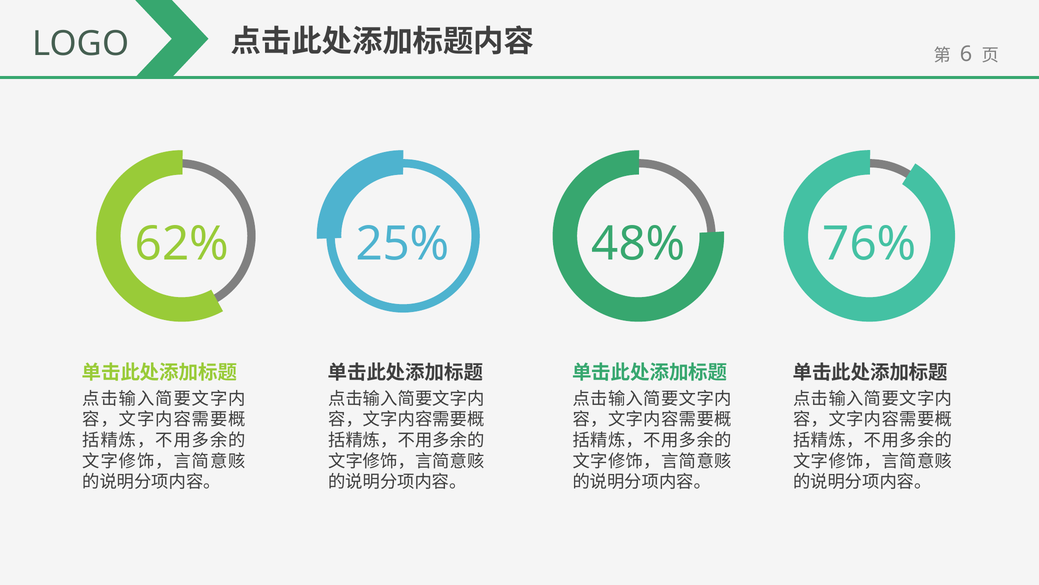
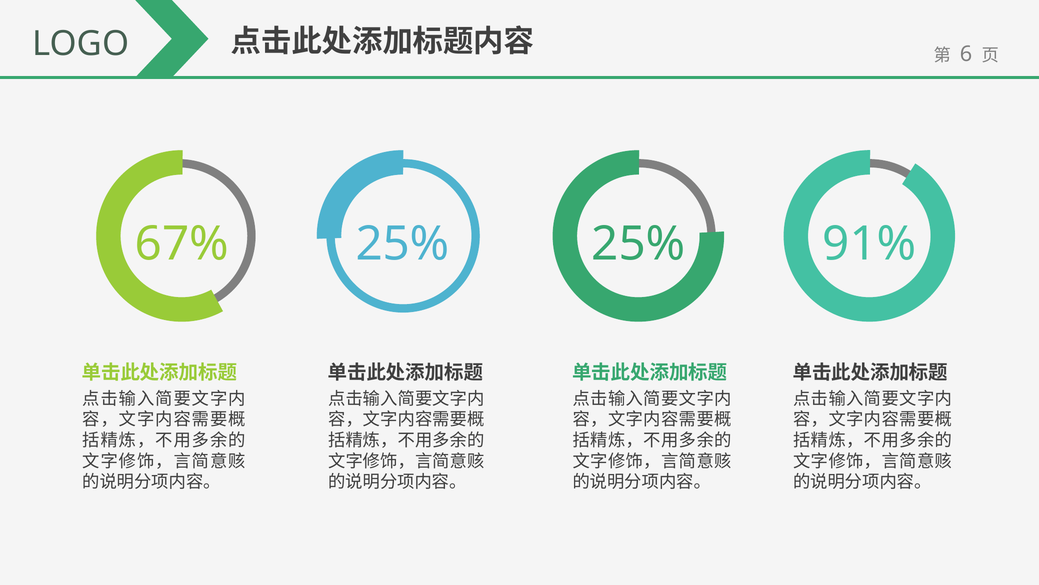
62%: 62% -> 67%
25% 48%: 48% -> 25%
76%: 76% -> 91%
